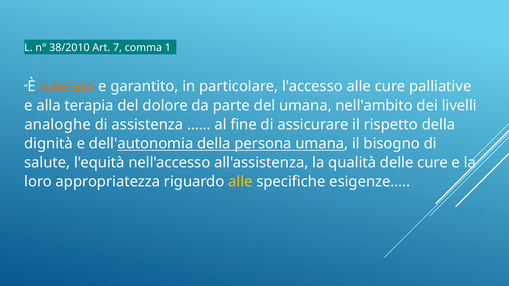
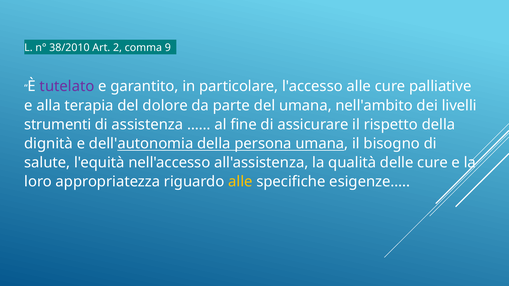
7: 7 -> 2
1: 1 -> 9
tutelato colour: orange -> purple
analoghe: analoghe -> strumenti
